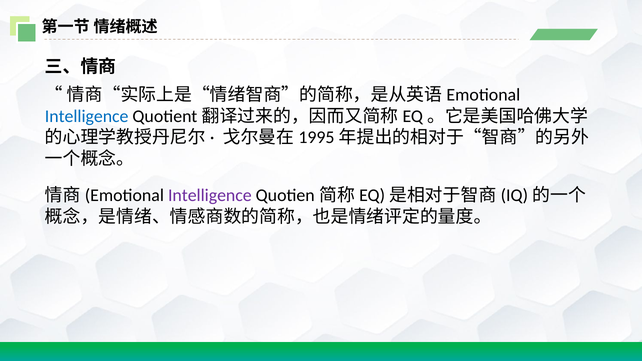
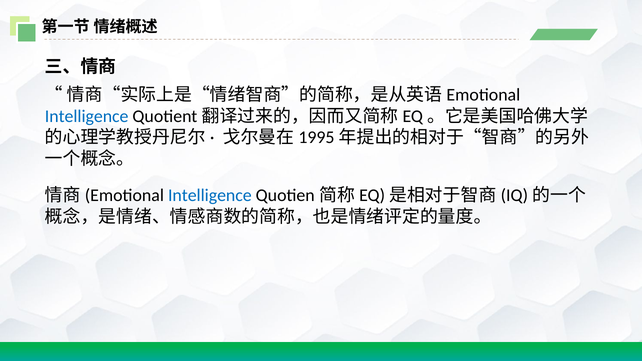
Intelligence at (210, 196) colour: purple -> blue
